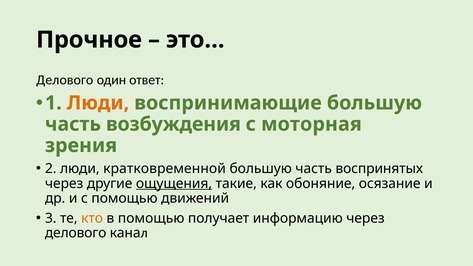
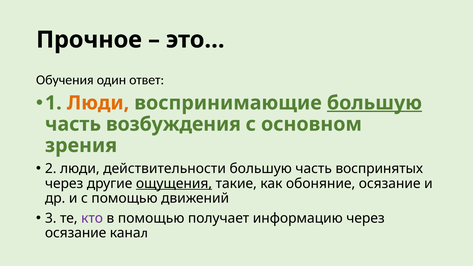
Делового at (65, 80): Делового -> Обучения
большую at (374, 103) underline: none -> present
моторная: моторная -> основном
кратковременной: кратковременной -> действительности
кто colour: orange -> purple
делового at (76, 233): делового -> осязание
